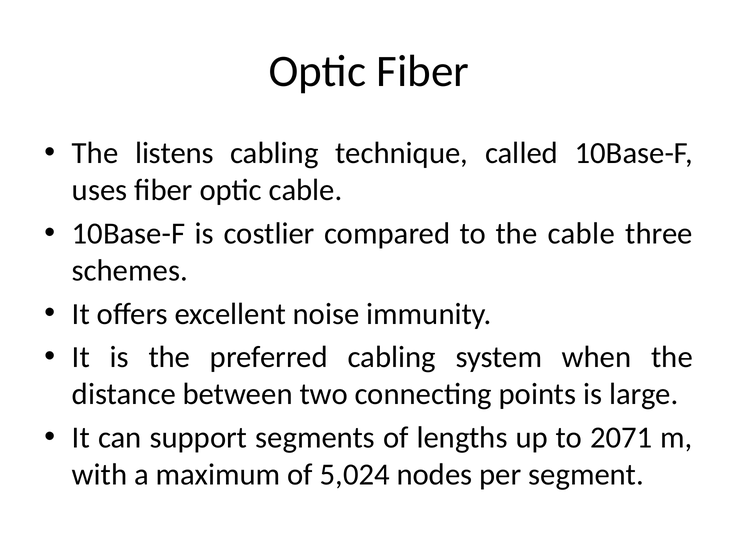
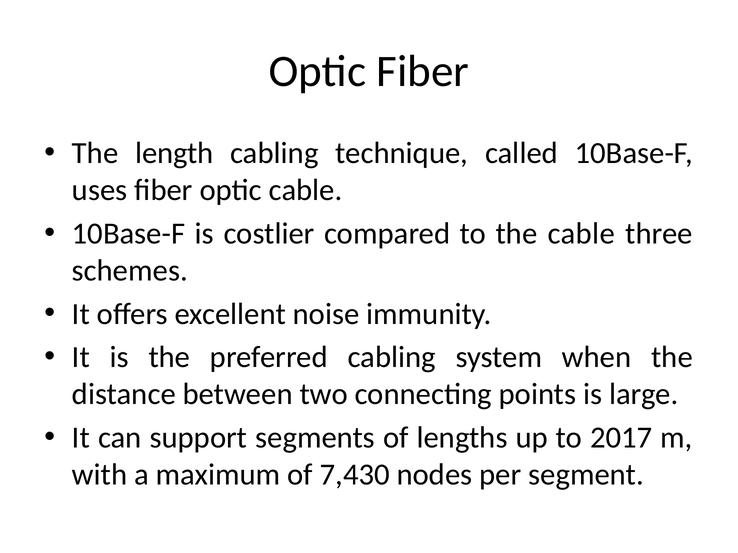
listens: listens -> length
2071: 2071 -> 2017
5,024: 5,024 -> 7,430
